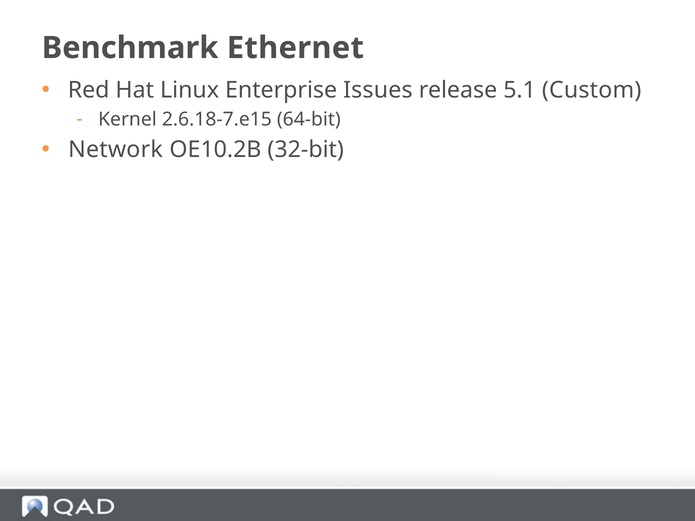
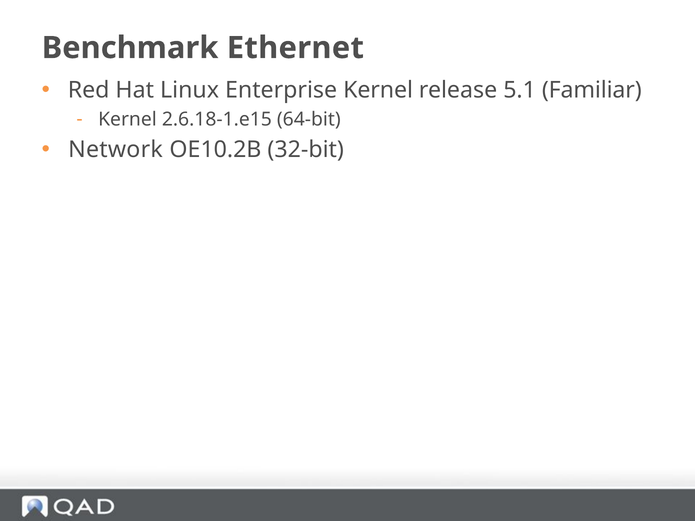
Enterprise Issues: Issues -> Kernel
Custom: Custom -> Familiar
2.6.18-7.e15: 2.6.18-7.e15 -> 2.6.18-1.e15
